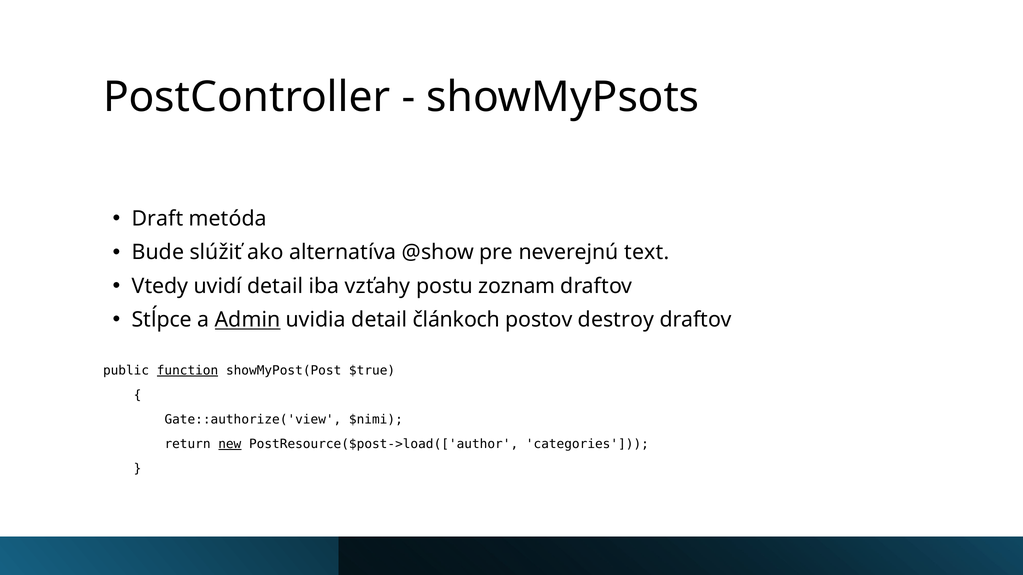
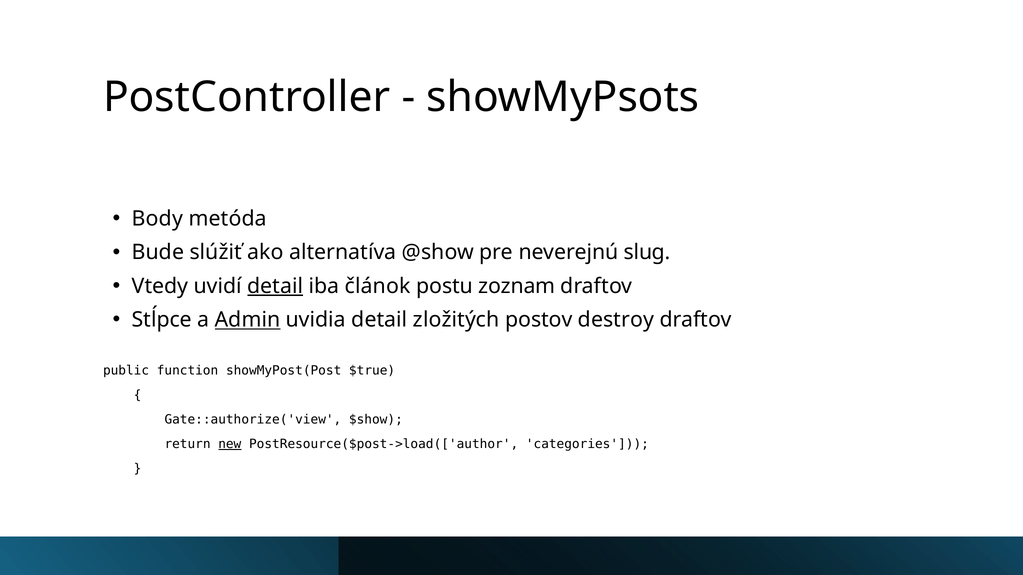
Draft: Draft -> Body
text: text -> slug
detail at (275, 286) underline: none -> present
vzťahy: vzťahy -> článok
článkoch: článkoch -> zložitých
function underline: present -> none
$nimi: $nimi -> $show
